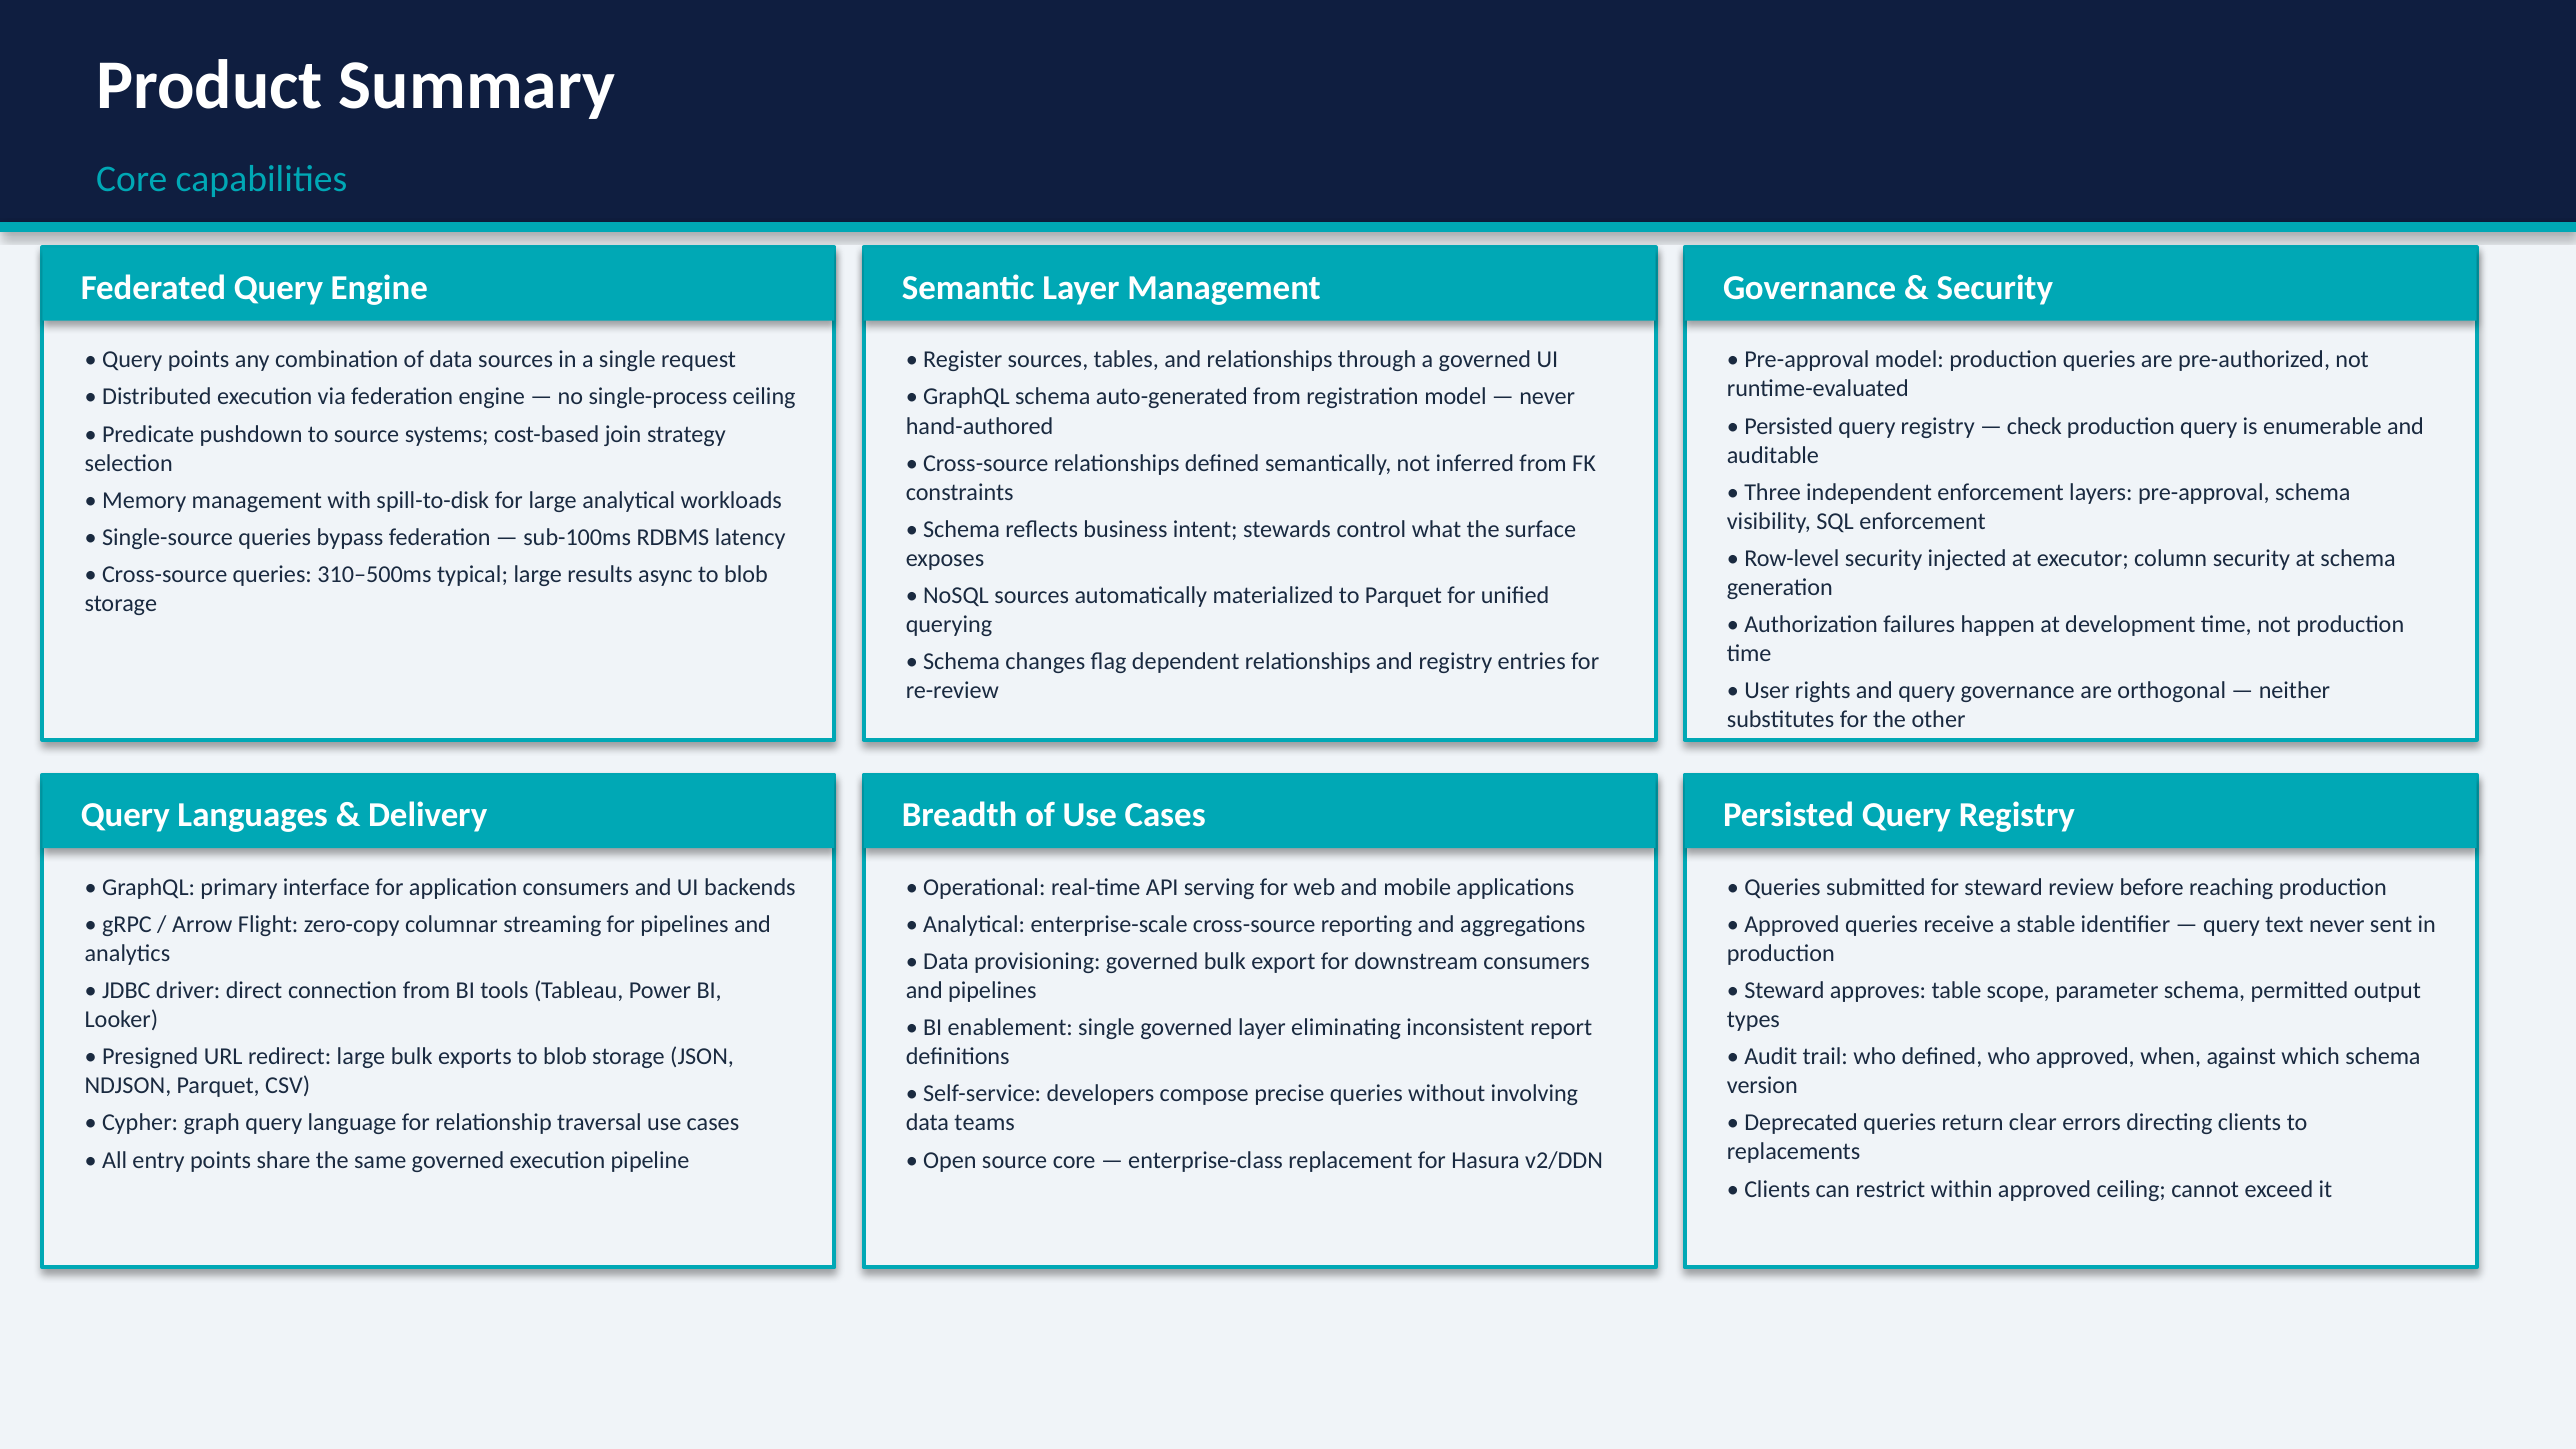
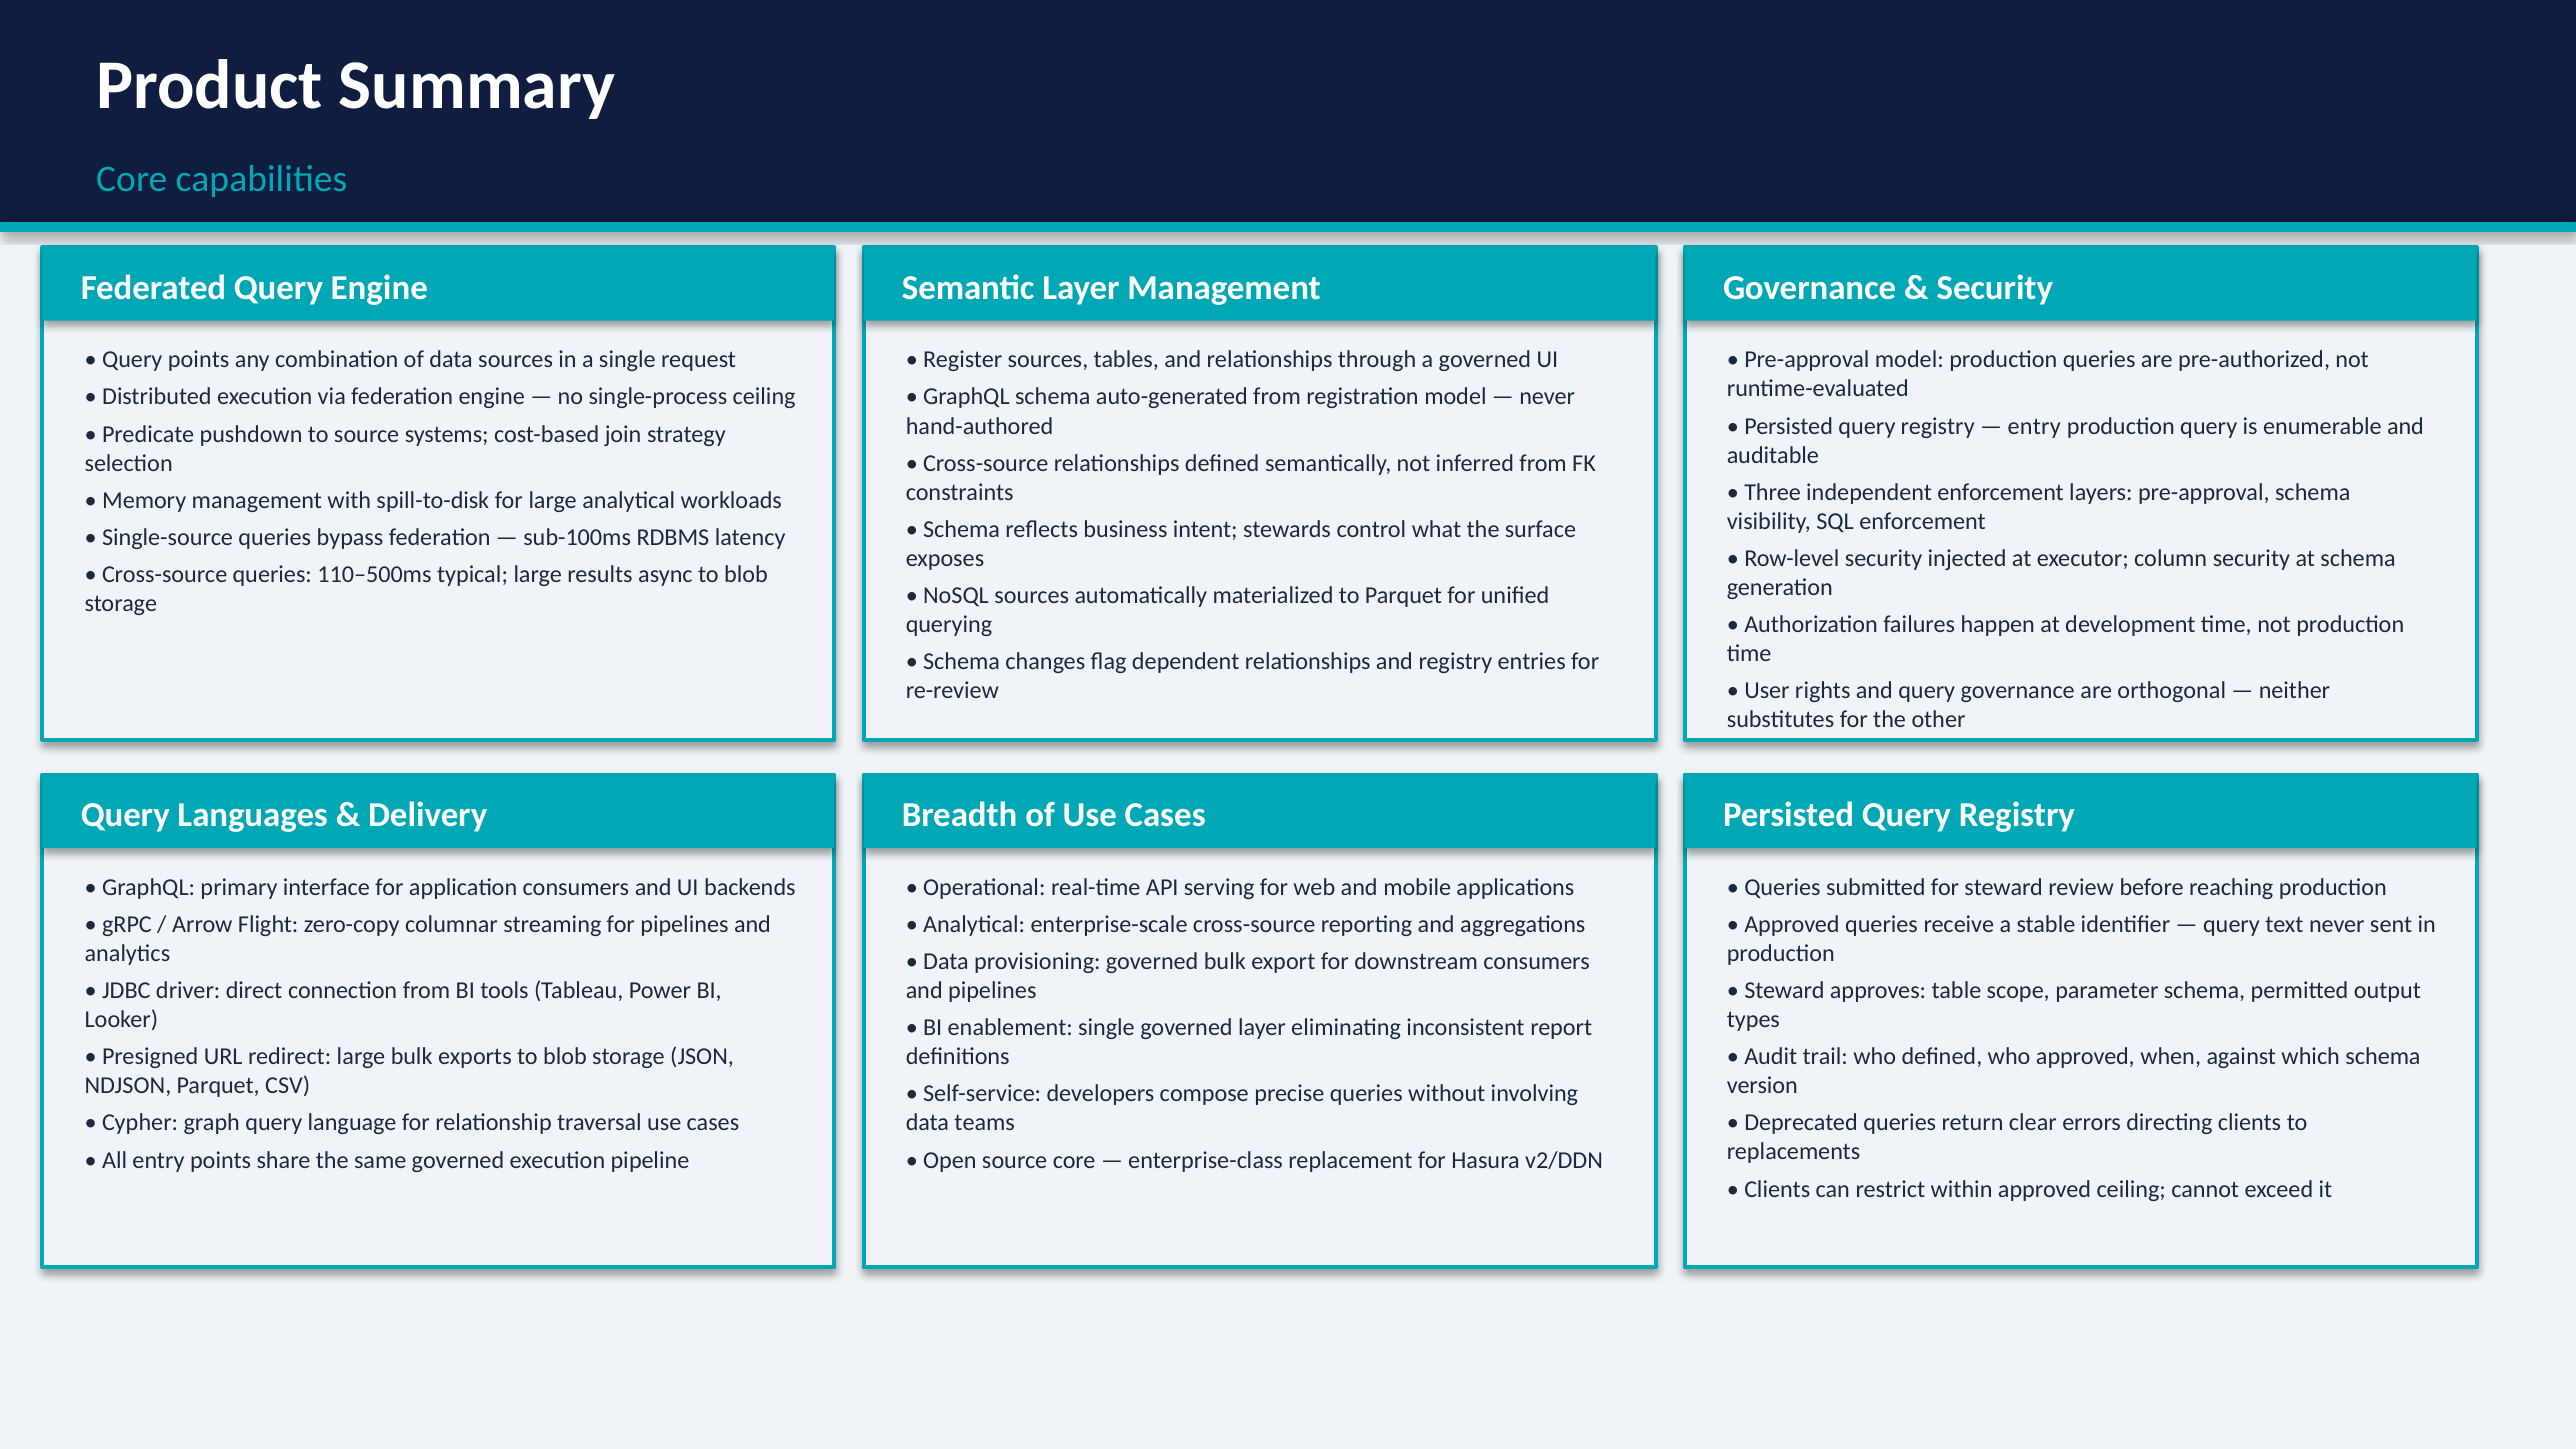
check at (2034, 426): check -> entry
310–500ms: 310–500ms -> 110–500ms
